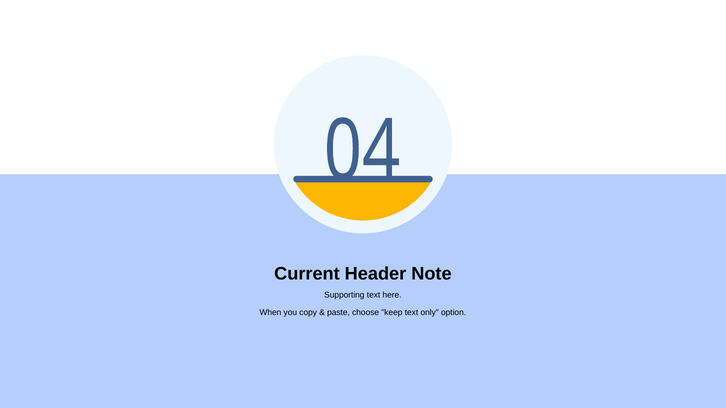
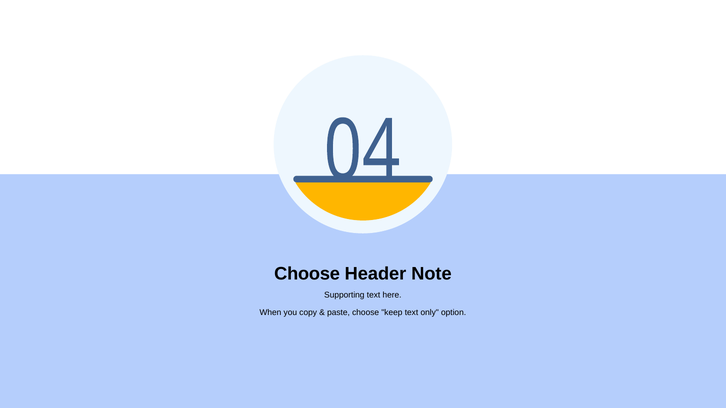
Current at (307, 274): Current -> Choose
